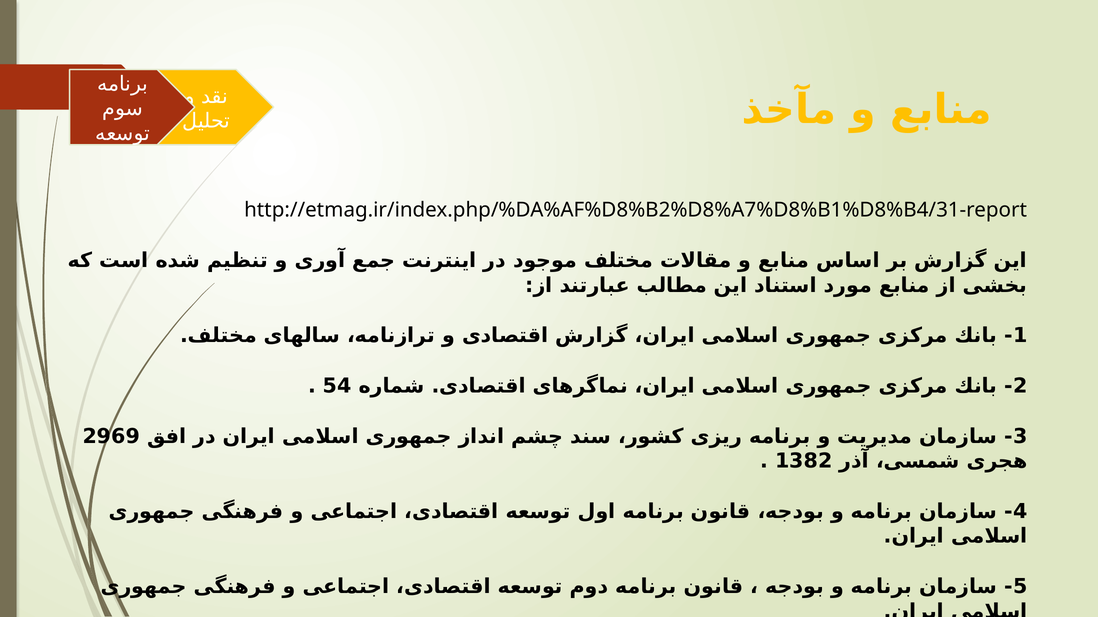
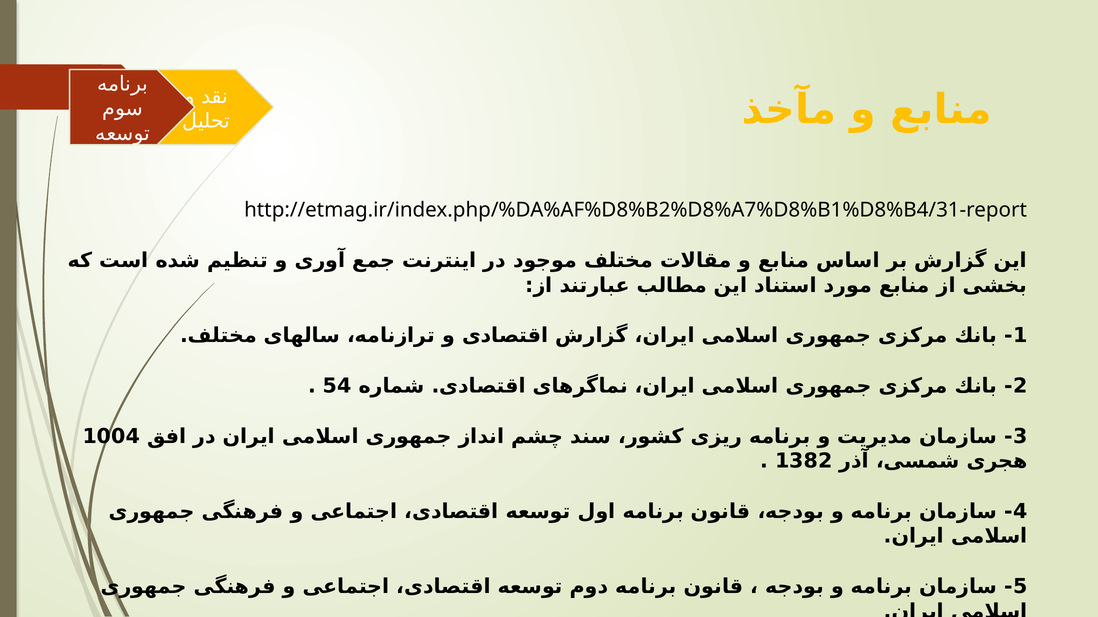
2969: 2969 -> 1004
